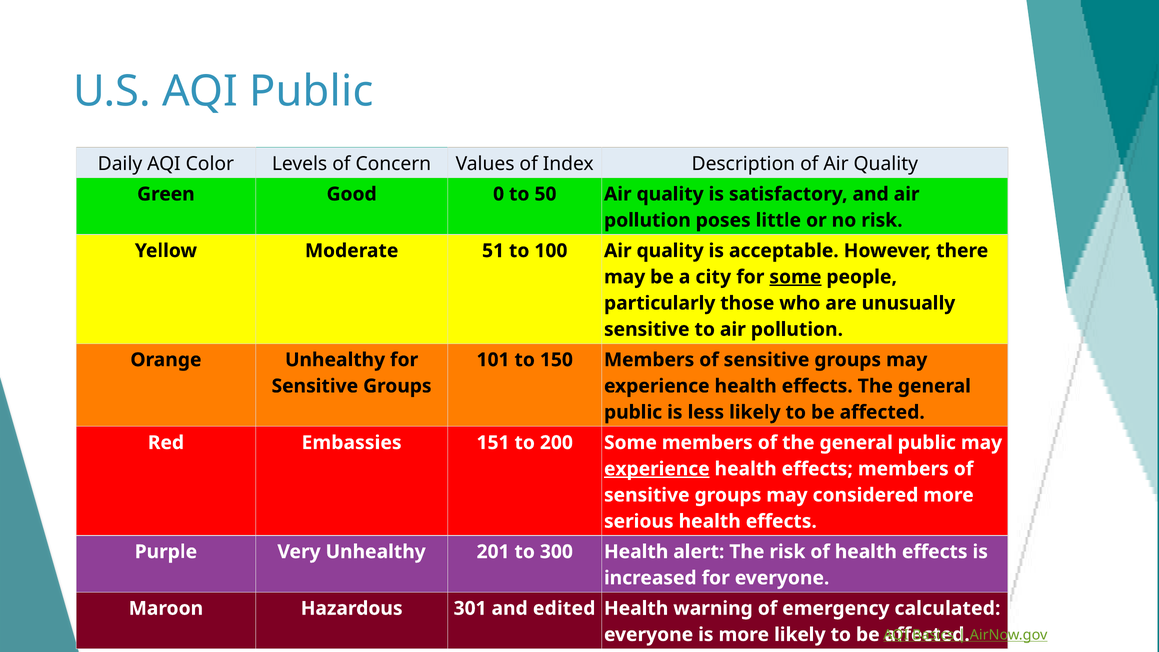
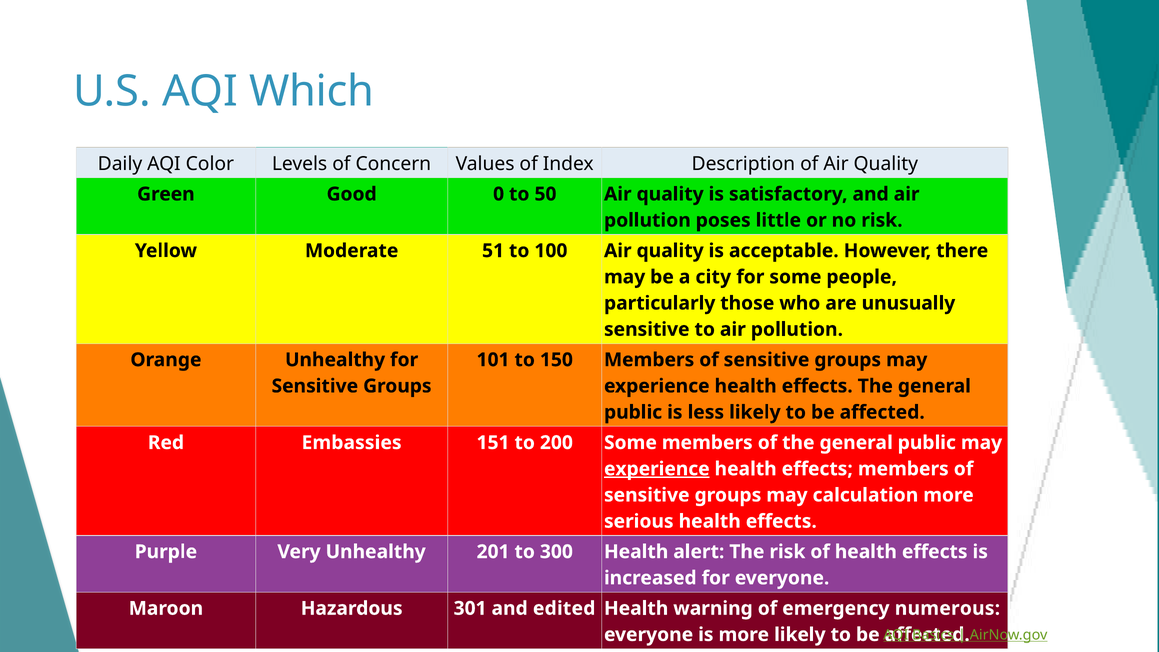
AQI Public: Public -> Which
some at (795, 277) underline: present -> none
considered: considered -> calculation
calculated: calculated -> numerous
